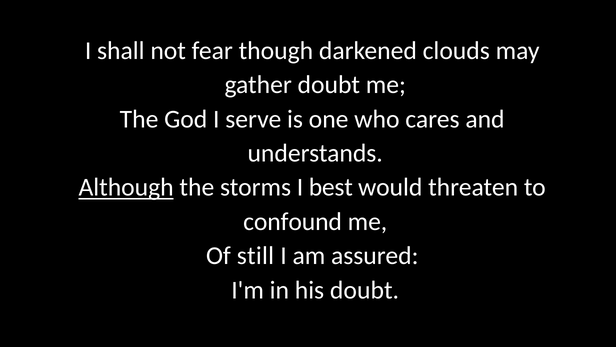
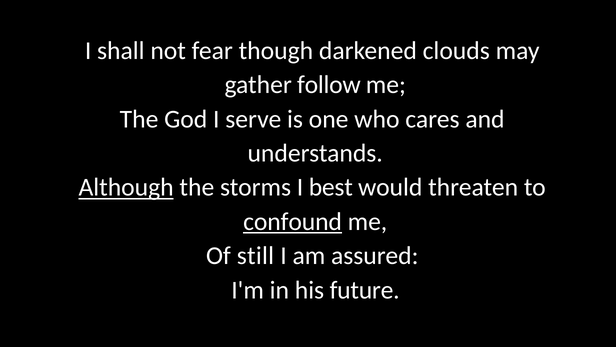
gather doubt: doubt -> follow
confound underline: none -> present
his doubt: doubt -> future
